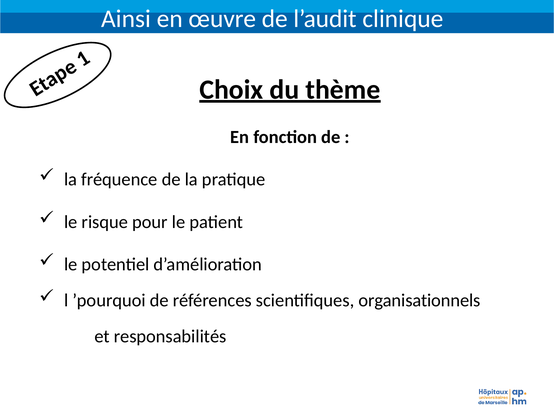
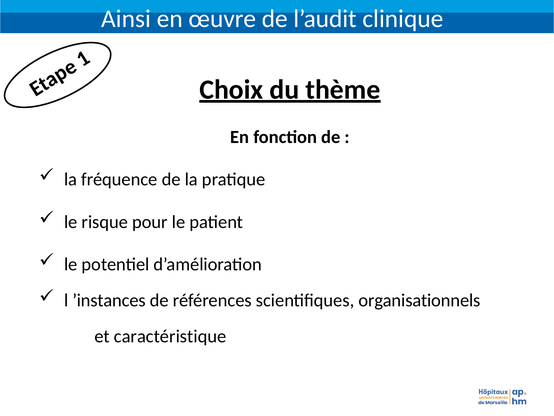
’pourquoi: ’pourquoi -> ’instances
responsabilités: responsabilités -> caractéristique
